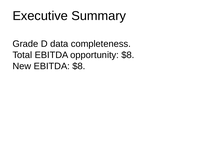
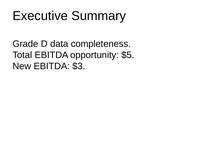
opportunity $8: $8 -> $5
EBITDA $8: $8 -> $3
